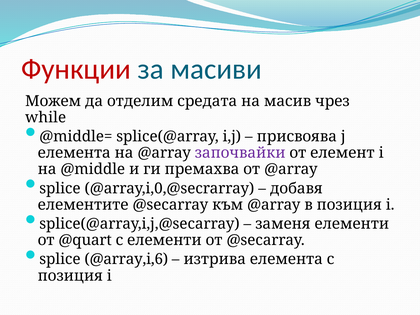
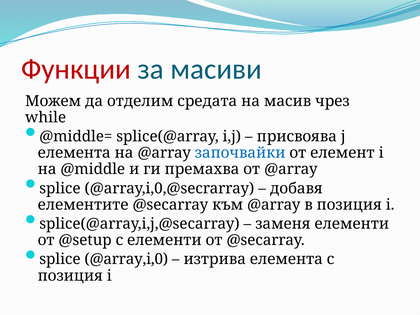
започвайки colour: purple -> blue
@quart: @quart -> @setup
@array,i,6: @array,i,6 -> @array,i,0
